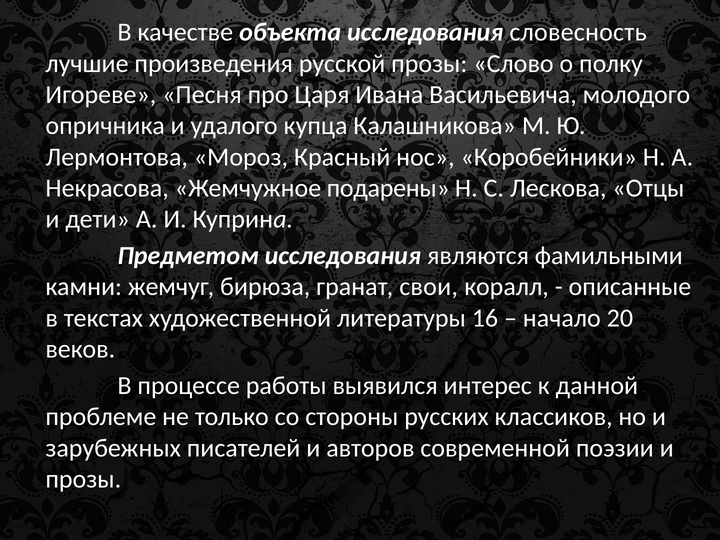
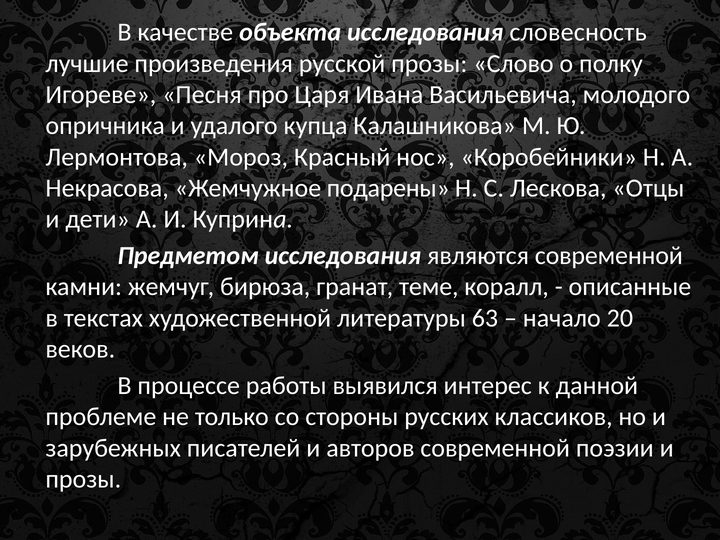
являются фамильными: фамильными -> современной
свои: свои -> теме
16: 16 -> 63
